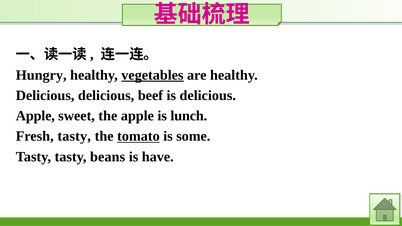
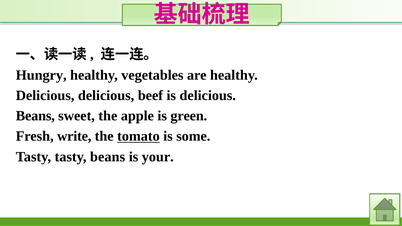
vegetables underline: present -> none
Apple at (35, 116): Apple -> Beans
lunch: lunch -> green
Fresh tasty: tasty -> write
have: have -> your
